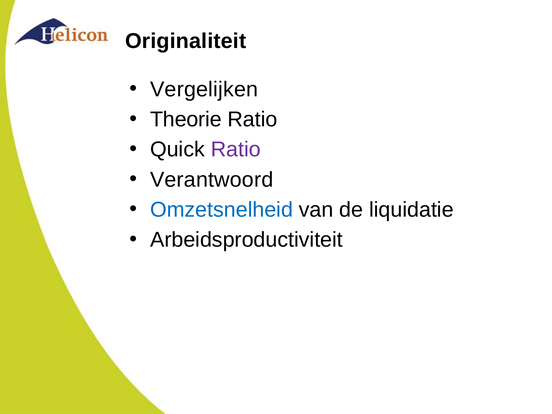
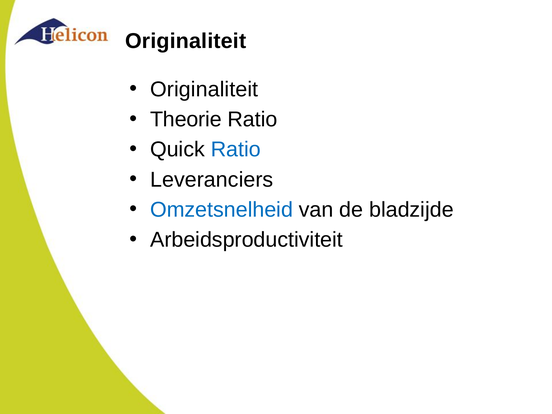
Vergelijken at (204, 89): Vergelijken -> Originaliteit
Ratio at (236, 150) colour: purple -> blue
Verantwoord: Verantwoord -> Leveranciers
liquidatie: liquidatie -> bladzijde
